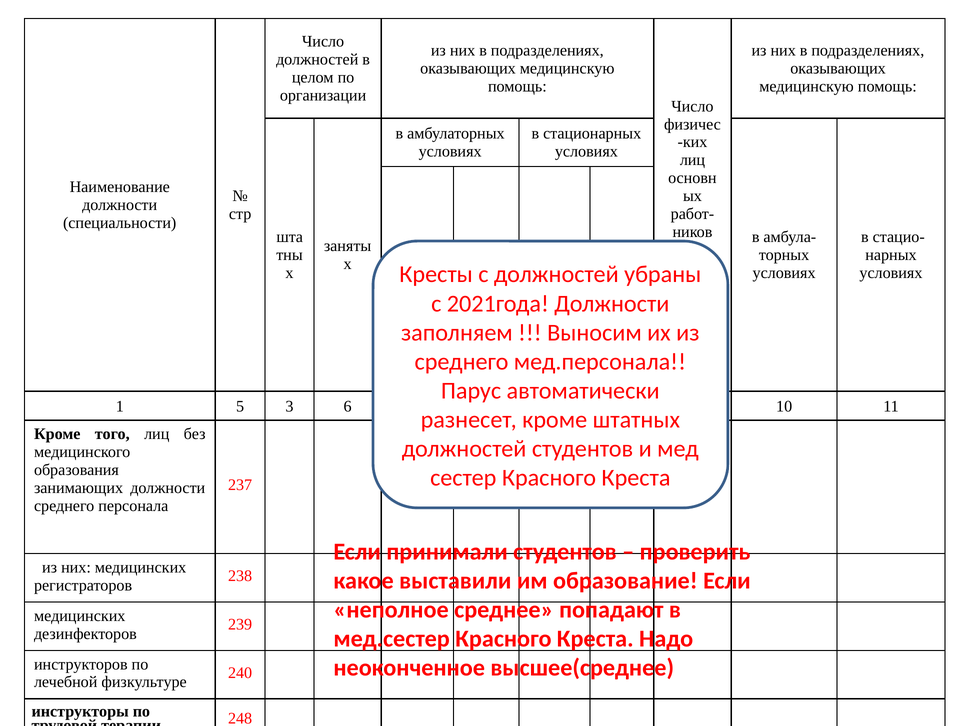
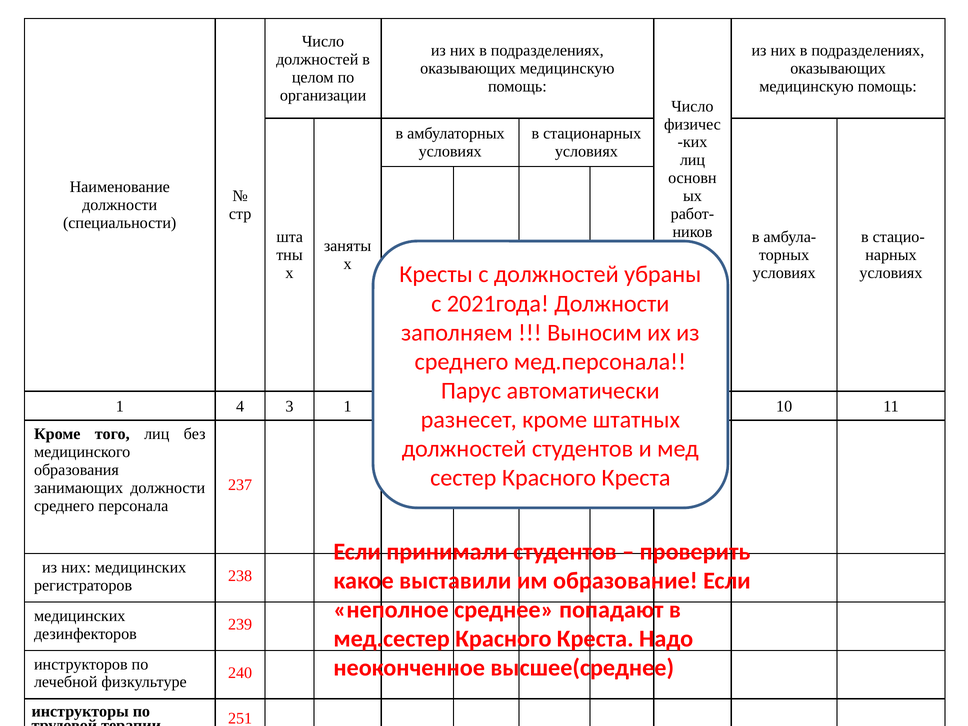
1 5: 5 -> 4
3 6: 6 -> 1
248: 248 -> 251
